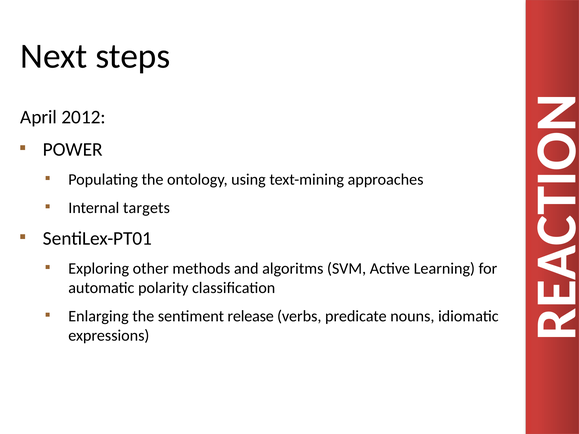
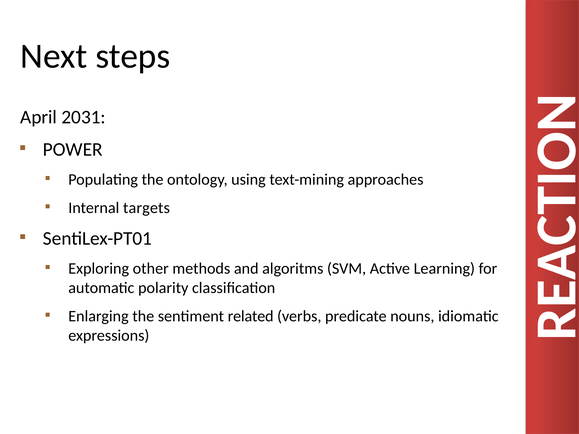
2012: 2012 -> 2031
release: release -> related
